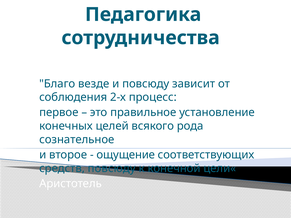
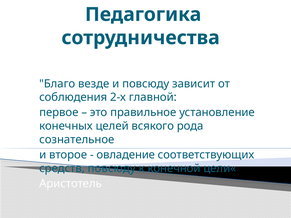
процесс: процесс -> главной
ощущение: ощущение -> овладение
